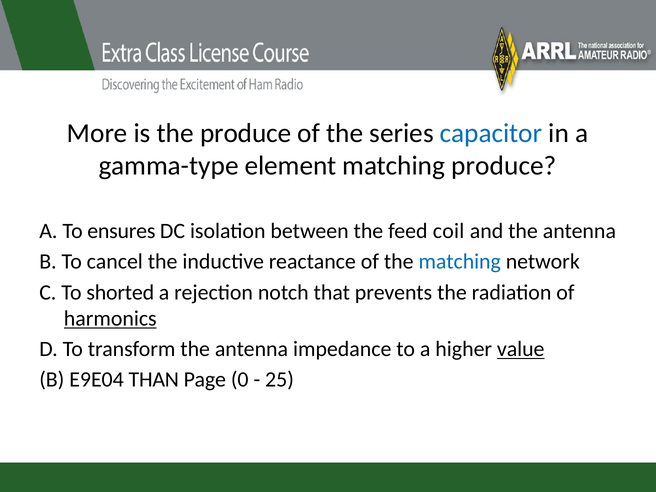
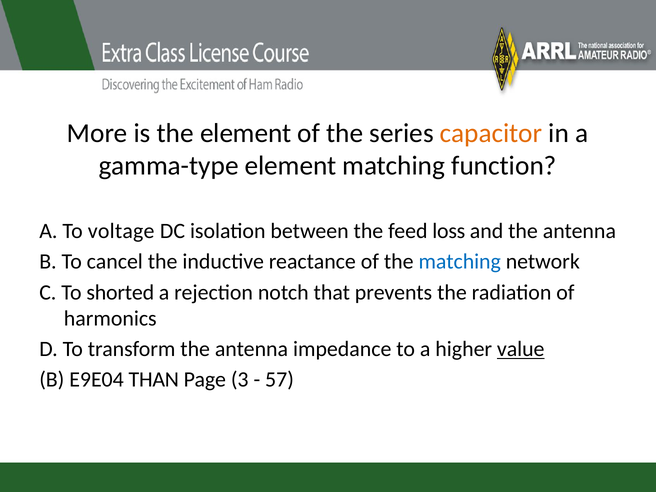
the produce: produce -> element
capacitor colour: blue -> orange
matching produce: produce -> function
ensures: ensures -> voltage
coil: coil -> loss
harmonics underline: present -> none
0: 0 -> 3
25: 25 -> 57
